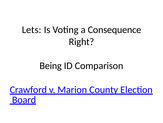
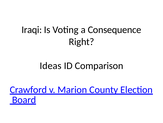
Lets: Lets -> Iraqi
Being: Being -> Ideas
